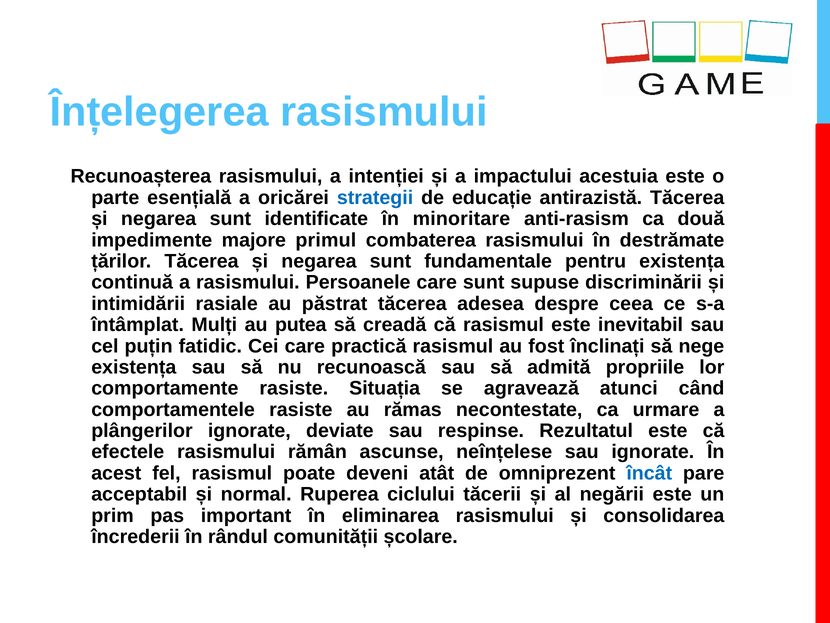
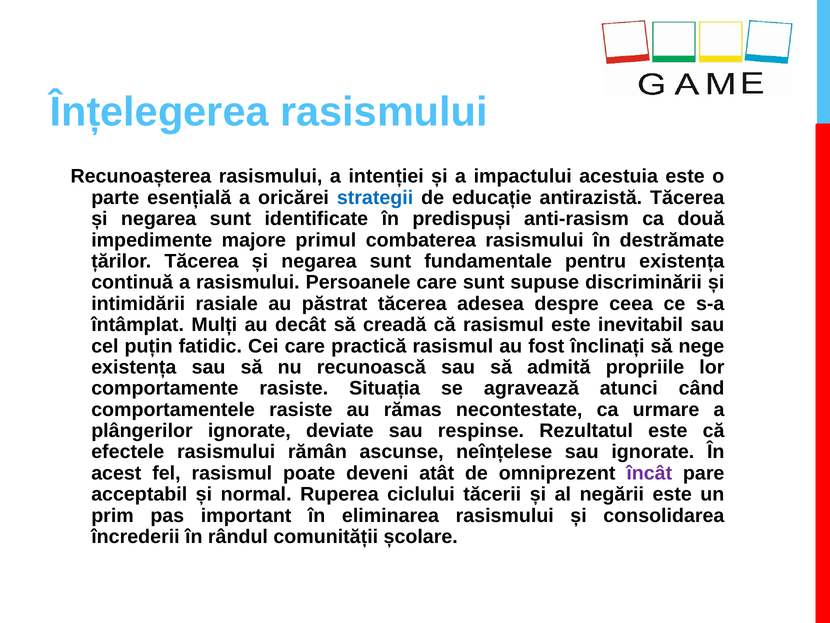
minoritare: minoritare -> predispuși
putea: putea -> decât
încât colour: blue -> purple
